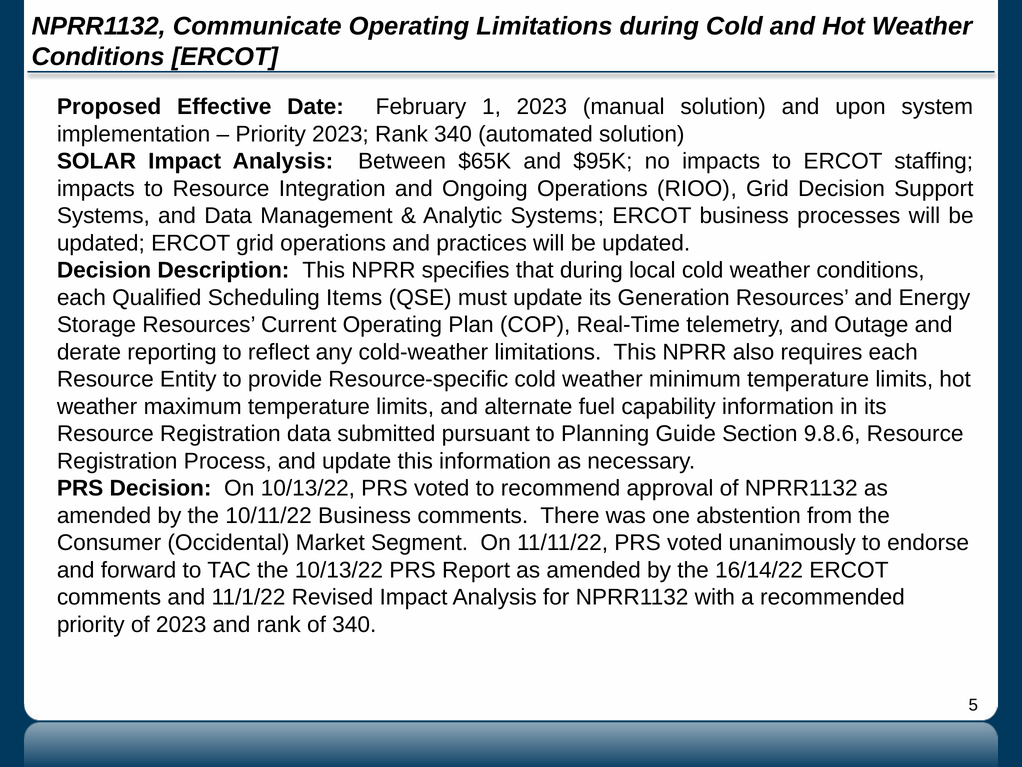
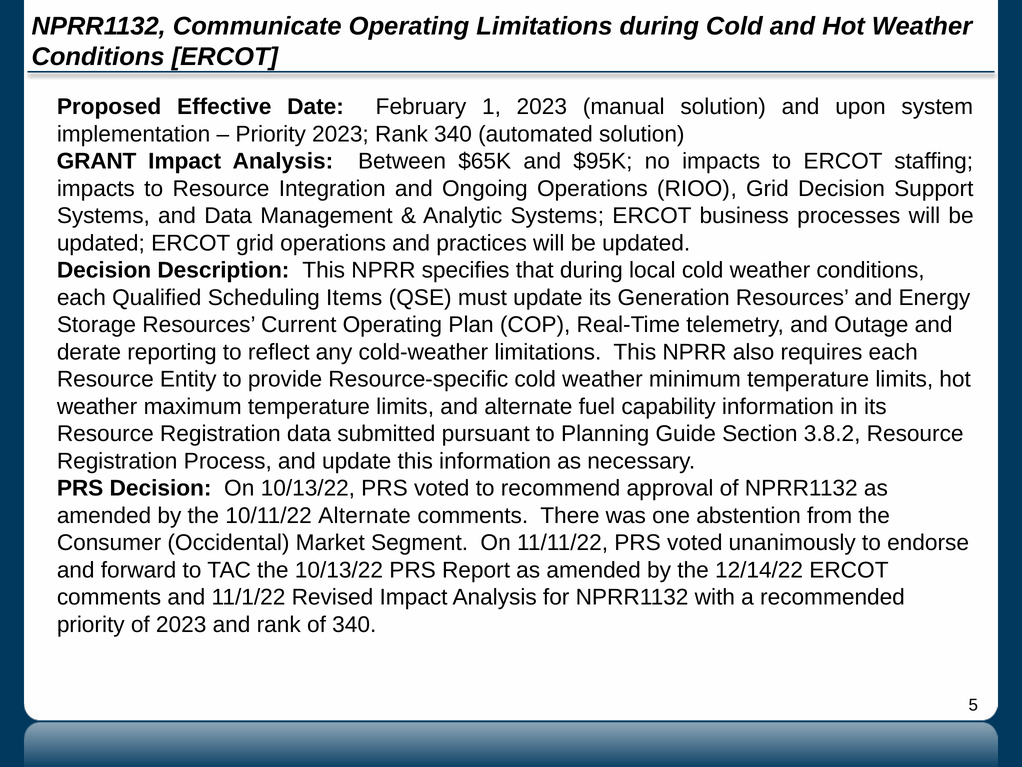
SOLAR: SOLAR -> GRANT
9.8.6: 9.8.6 -> 3.8.2
10/11/22 Business: Business -> Alternate
16/14/22: 16/14/22 -> 12/14/22
